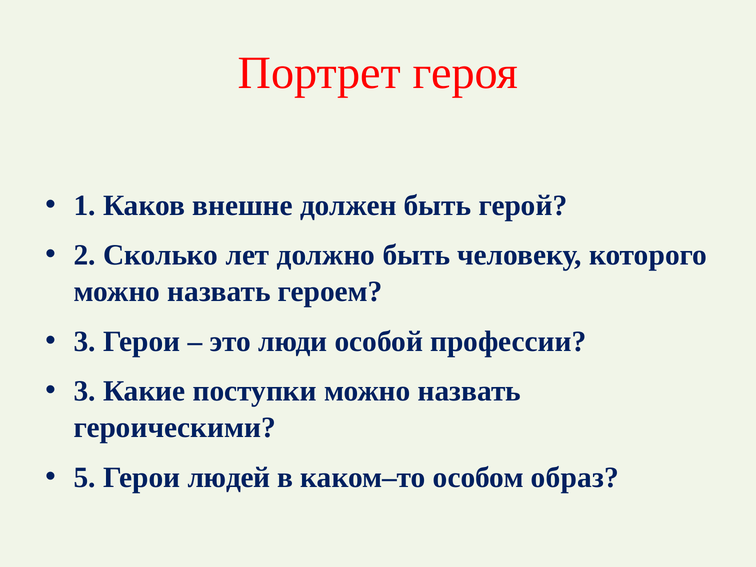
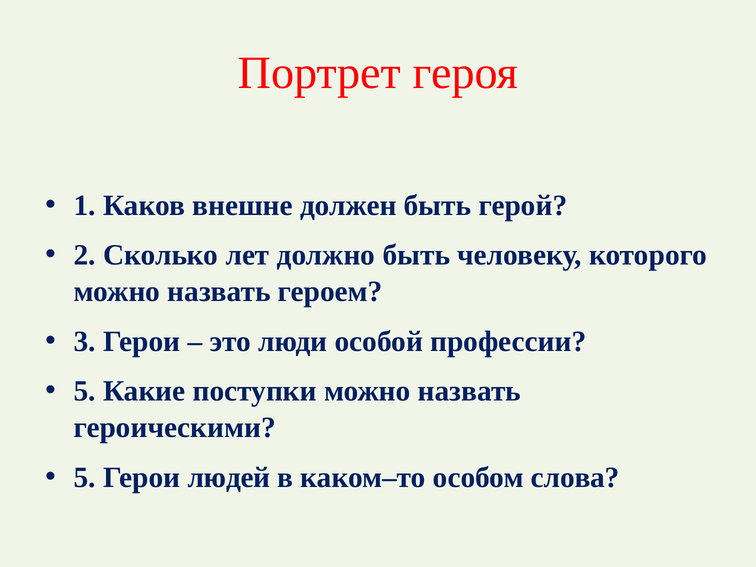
3 at (85, 391): 3 -> 5
образ: образ -> слова
